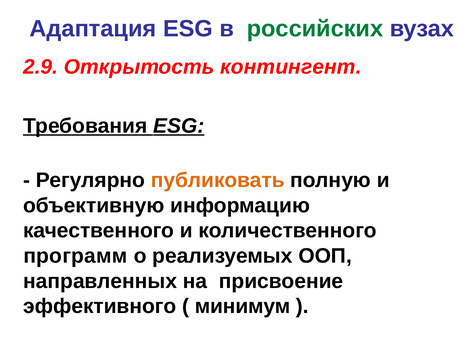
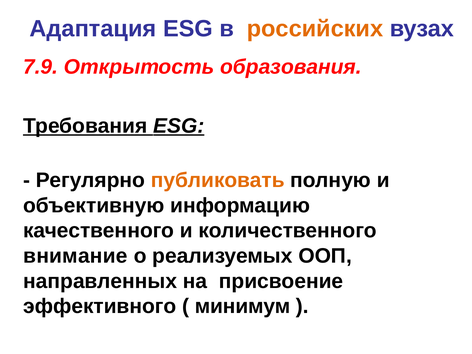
российских colour: green -> orange
2.9: 2.9 -> 7.9
контингент: контингент -> образования
программ: программ -> внимание
